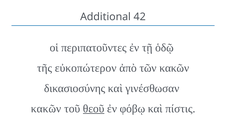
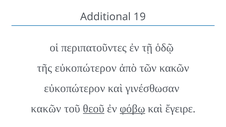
42: 42 -> 19
δικασιοσύνης at (75, 88): δικασιοσύνης -> εὐκοπώτερον
φόβῳ underline: none -> present
πίστις: πίστις -> ἔγειρε
